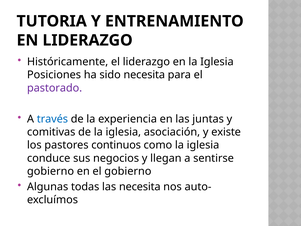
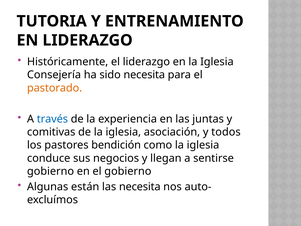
Posiciones: Posiciones -> Consejería
pastorado colour: purple -> orange
existe: existe -> todos
continuos: continuos -> bendición
todas: todas -> están
